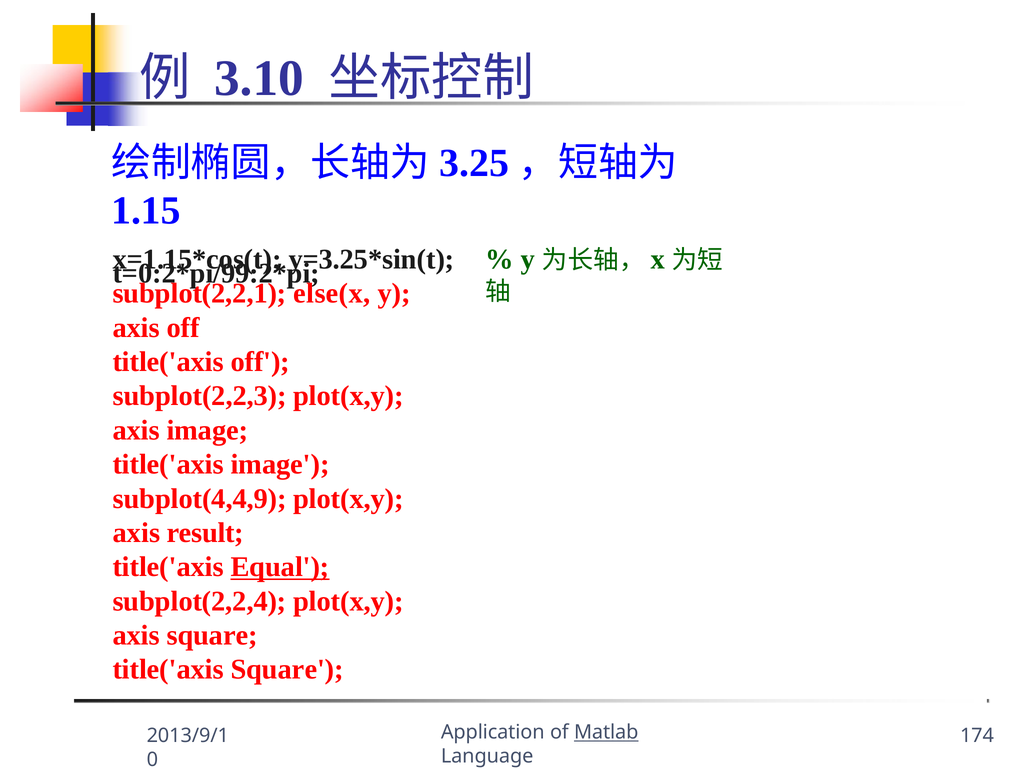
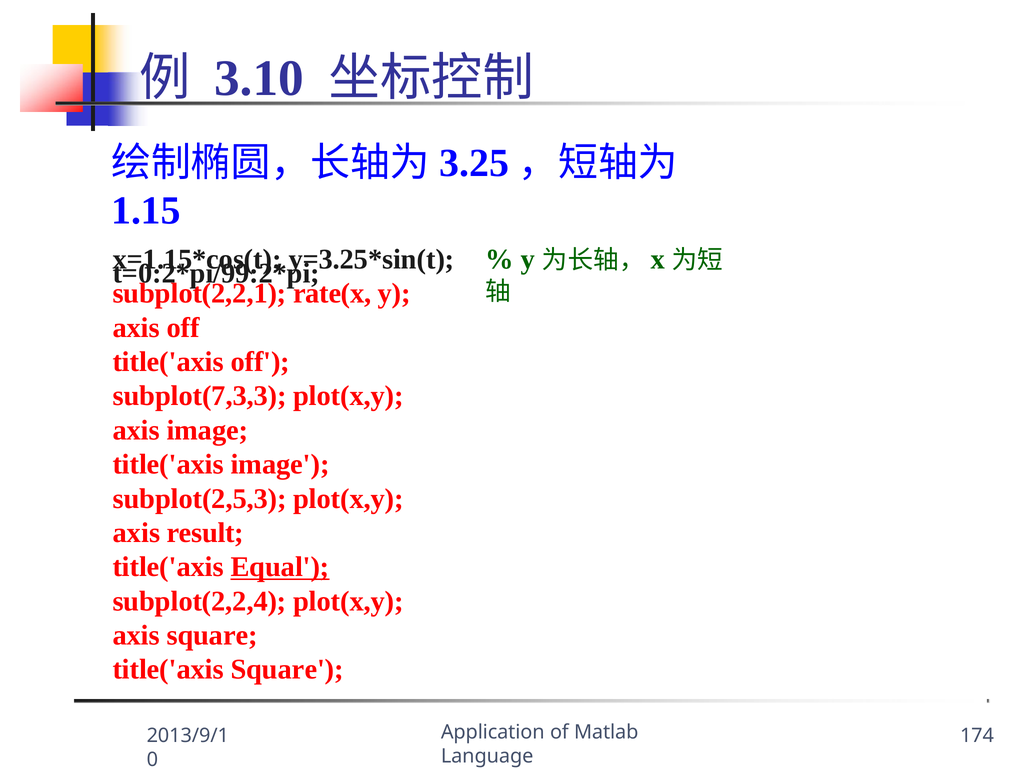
else(x: else(x -> rate(x
subplot(2,2,3: subplot(2,2,3 -> subplot(7,3,3
subplot(4,4,9: subplot(4,4,9 -> subplot(2,5,3
Matlab underline: present -> none
